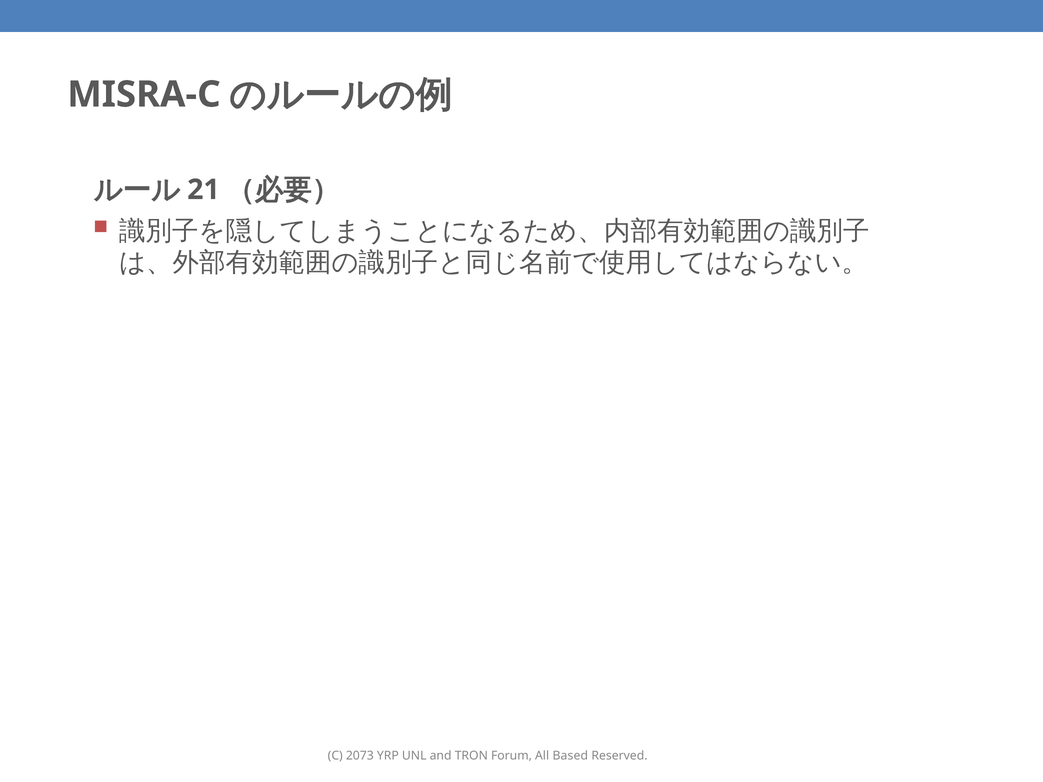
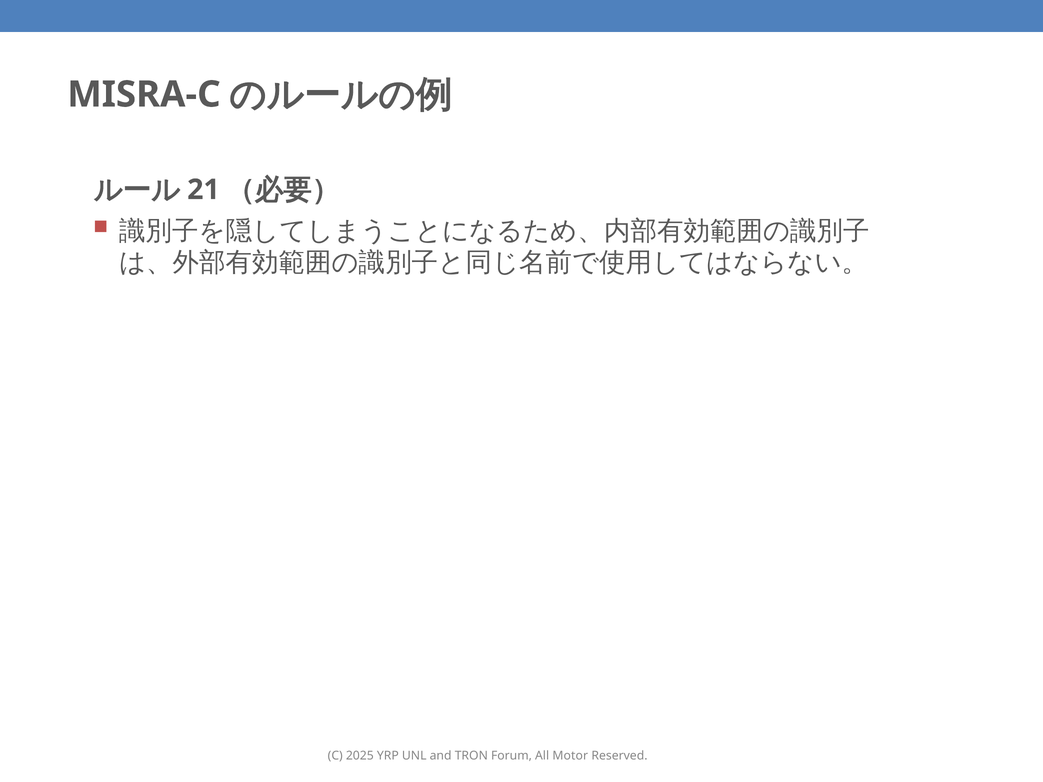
2073: 2073 -> 2025
Based: Based -> Motor
